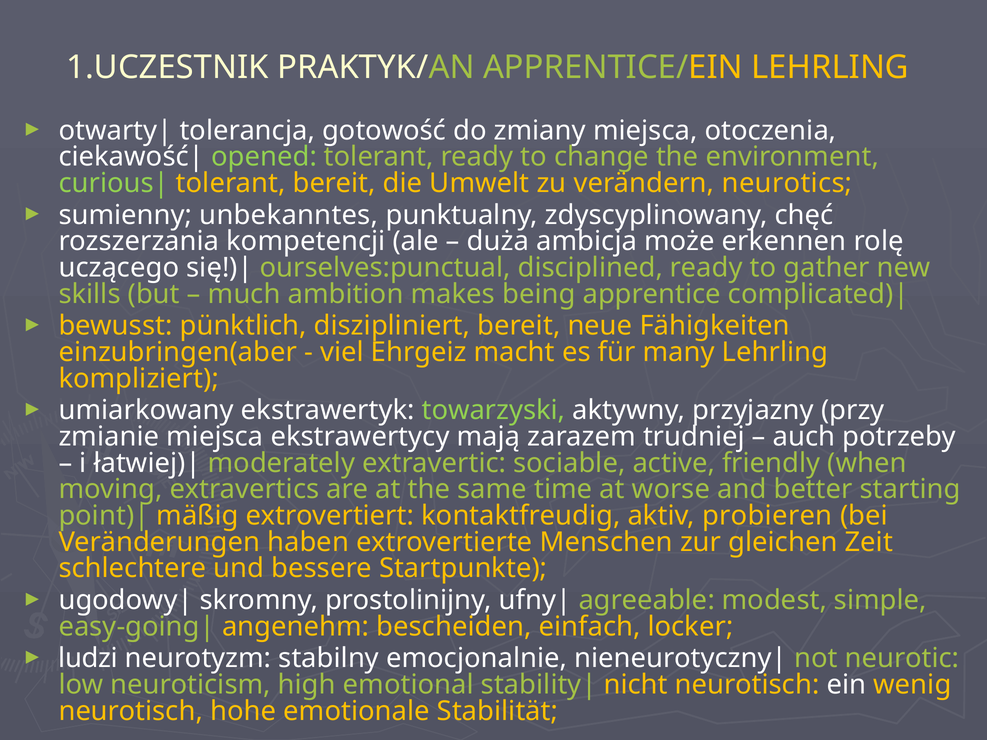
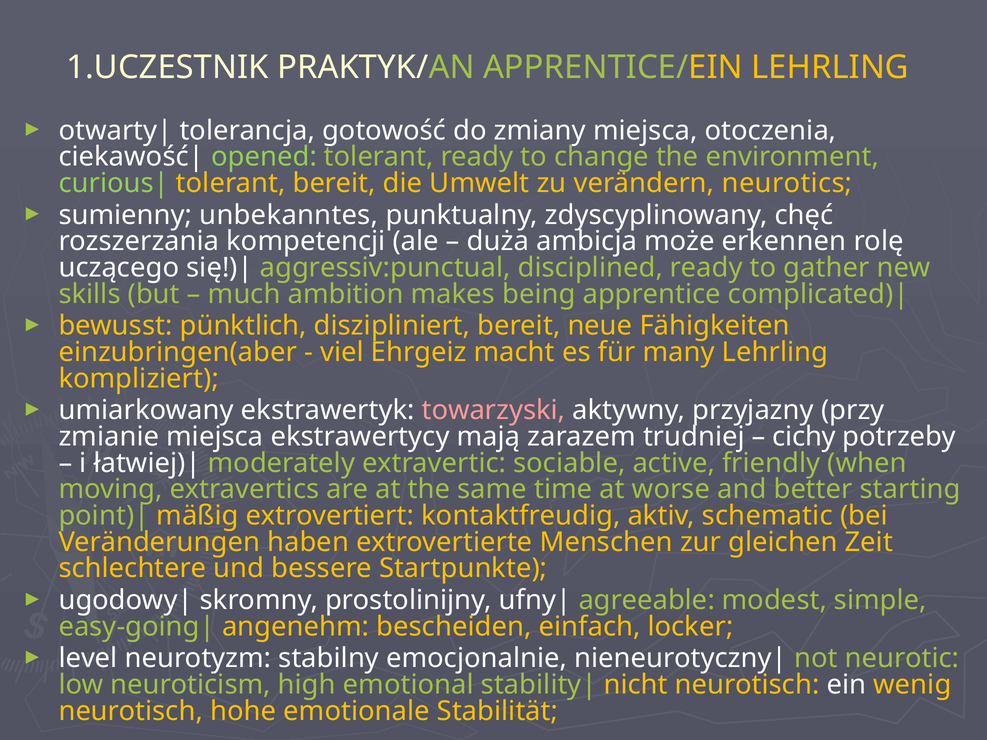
ourselves:punctual: ourselves:punctual -> aggressiv:punctual
towarzyski colour: light green -> pink
auch: auch -> cichy
probieren: probieren -> schematic
ludzi: ludzi -> level
